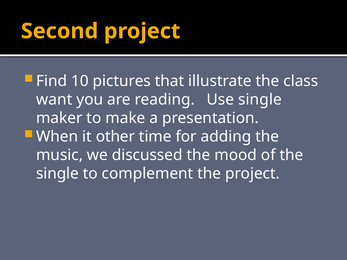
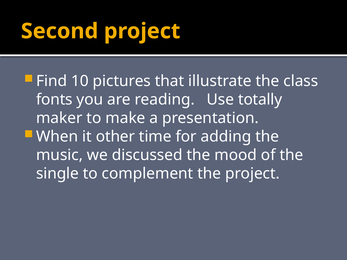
want: want -> fonts
Use single: single -> totally
